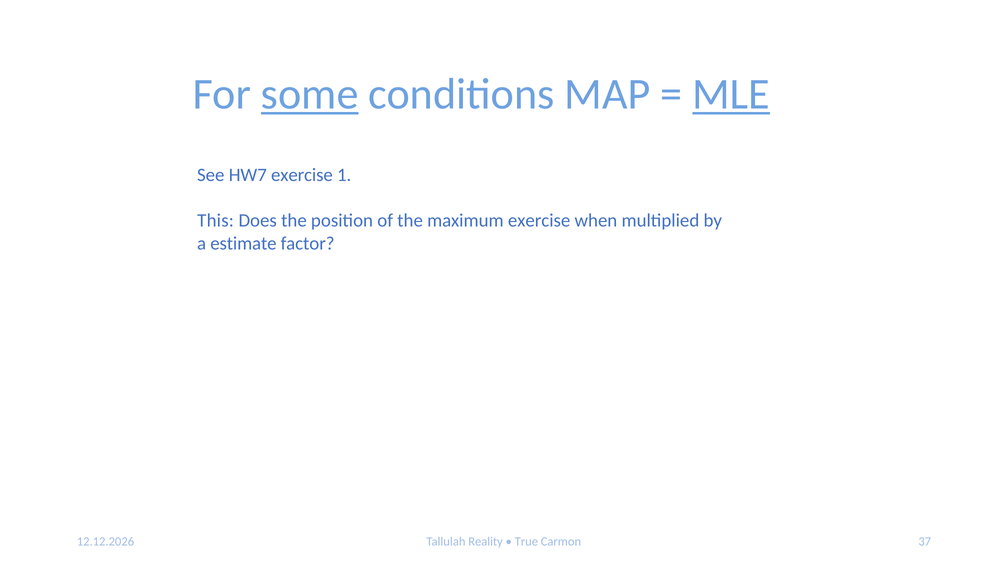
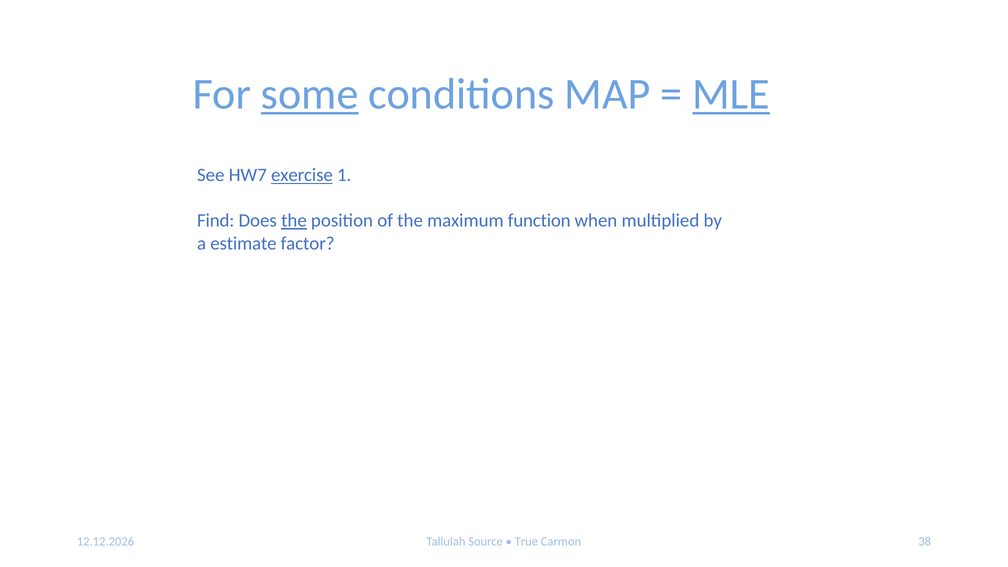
exercise at (302, 175) underline: none -> present
This: This -> Find
the at (294, 221) underline: none -> present
maximum exercise: exercise -> function
Reality: Reality -> Source
37: 37 -> 38
